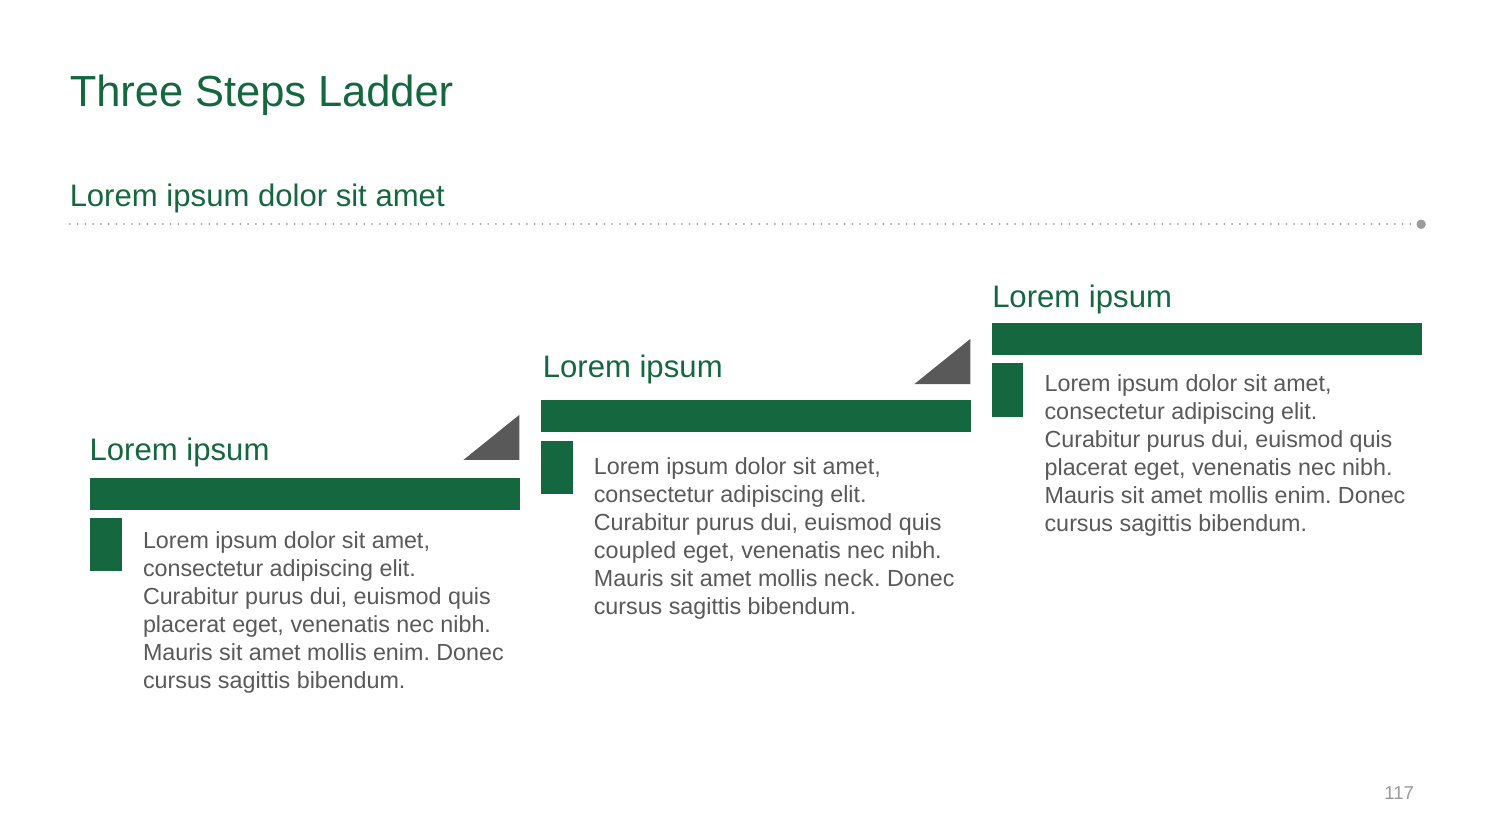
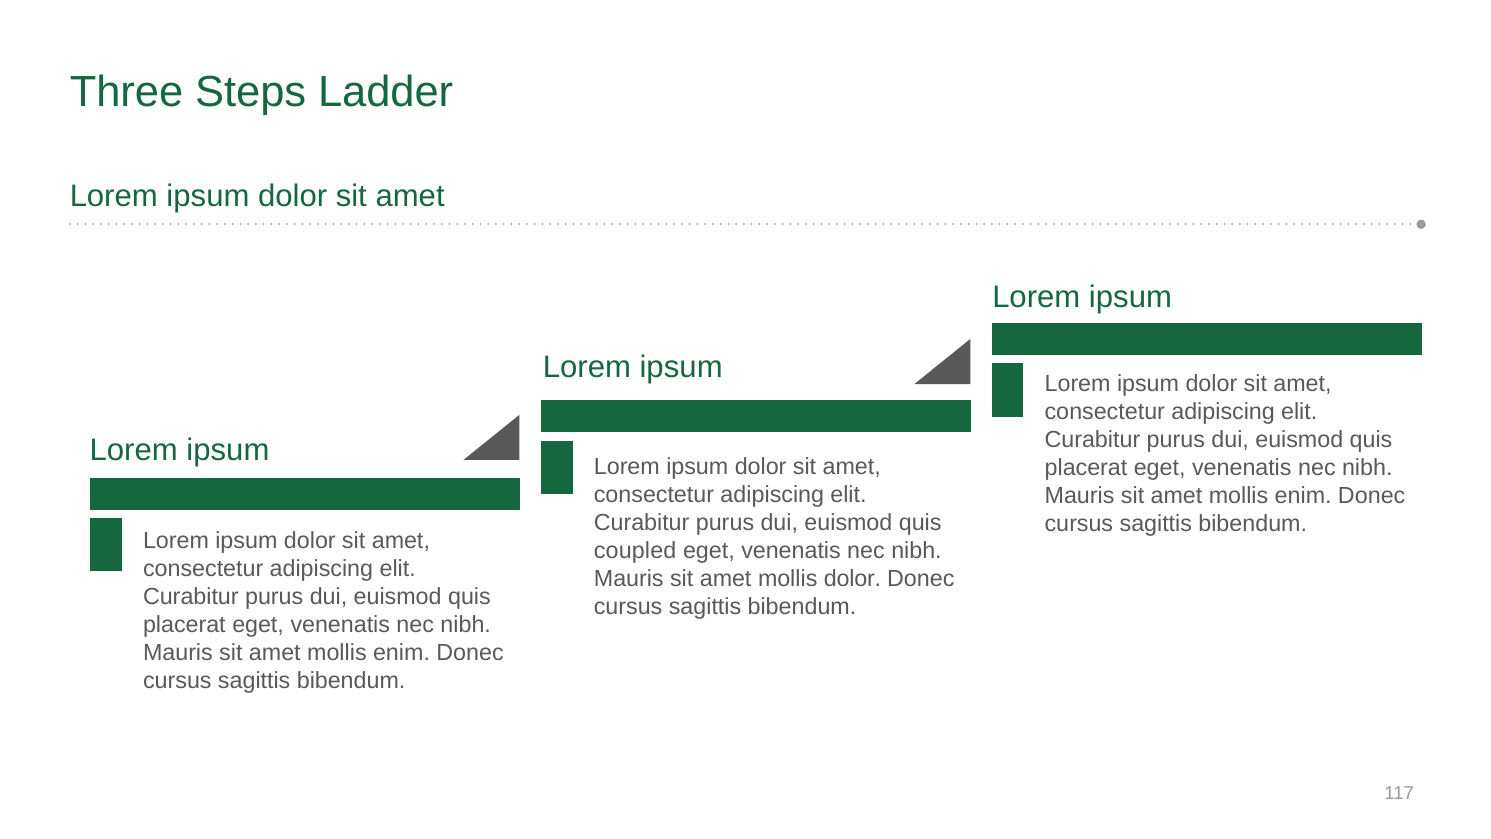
mollis neck: neck -> dolor
